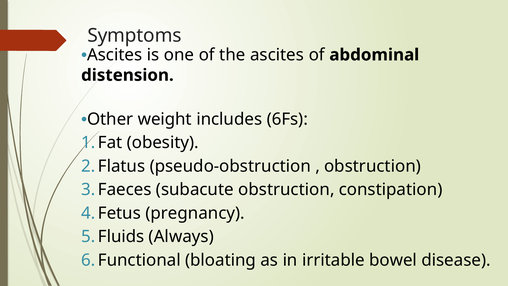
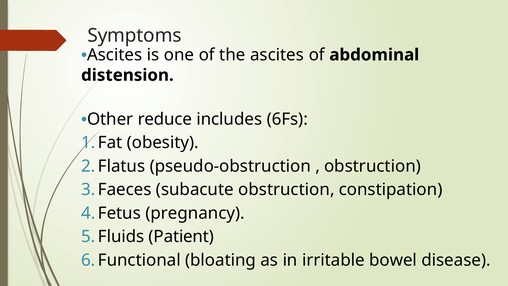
weight: weight -> reduce
Always: Always -> Patient
